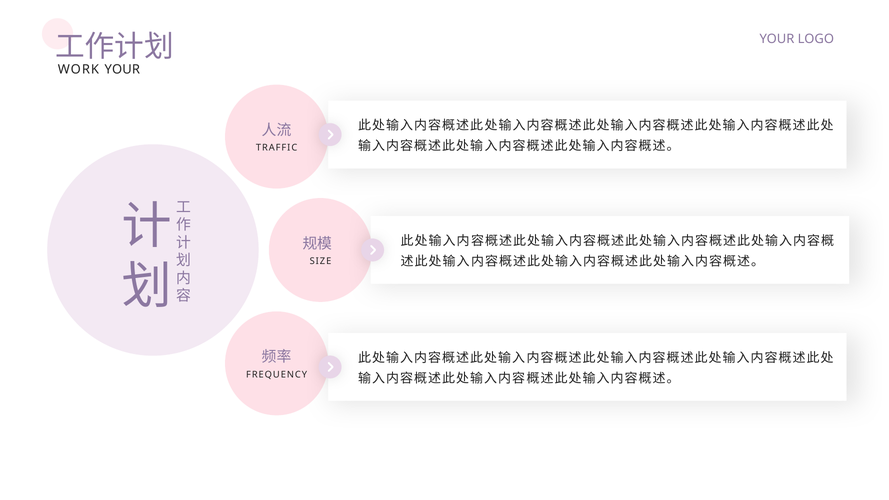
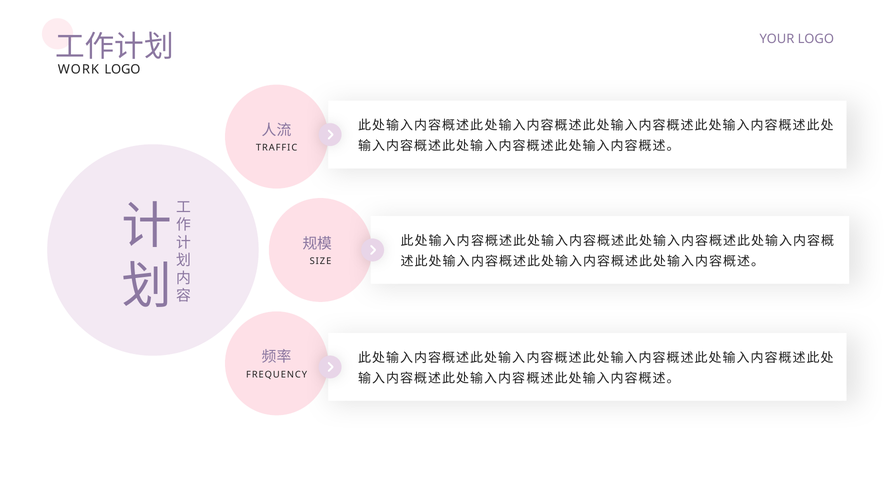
WORK YOUR: YOUR -> LOGO
